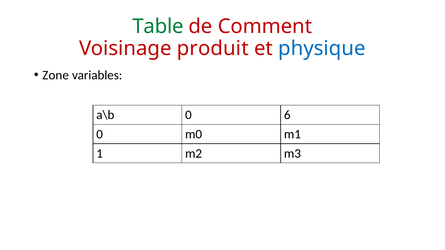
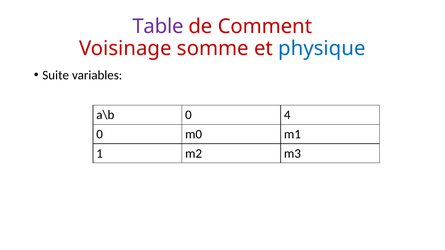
Table colour: green -> purple
produit: produit -> somme
Zone: Zone -> Suite
6: 6 -> 4
